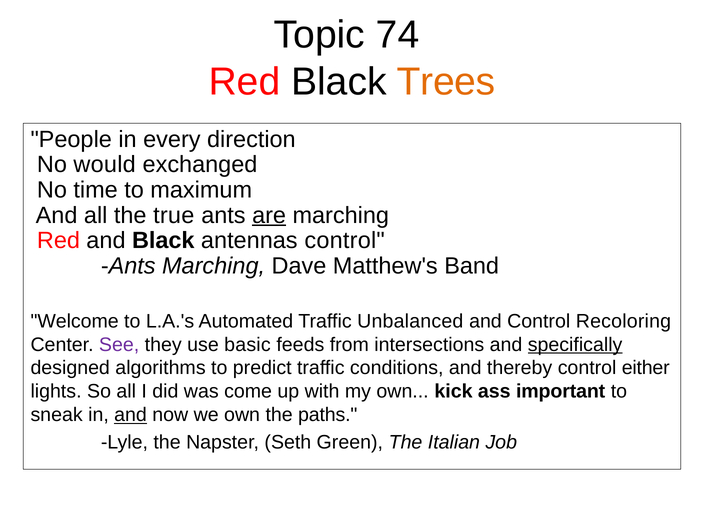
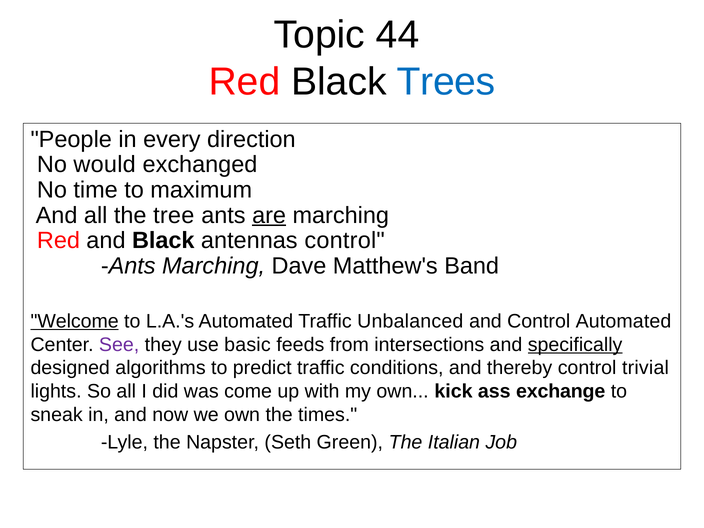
74: 74 -> 44
Trees colour: orange -> blue
true: true -> tree
Welcome underline: none -> present
Control Recoloring: Recoloring -> Automated
either: either -> trivial
important: important -> exchange
and at (131, 415) underline: present -> none
paths: paths -> times
